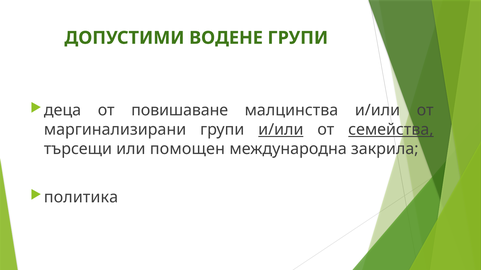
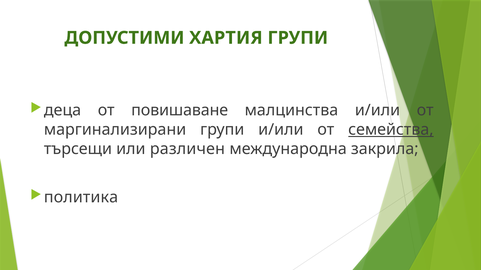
ВОДЕНЕ: ВОДЕНЕ -> ХАРТИЯ
и/или at (281, 130) underline: present -> none
помощен: помощен -> различен
